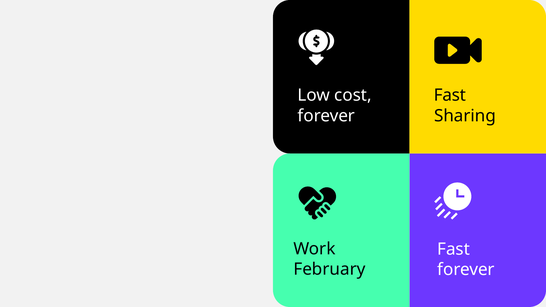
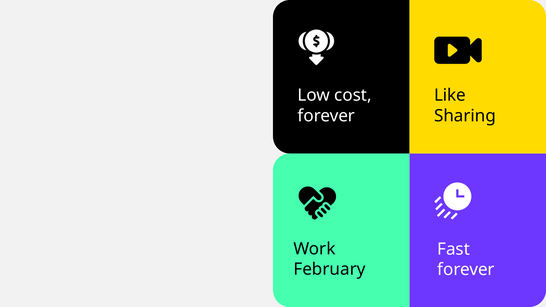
Fast at (450, 95): Fast -> Like
